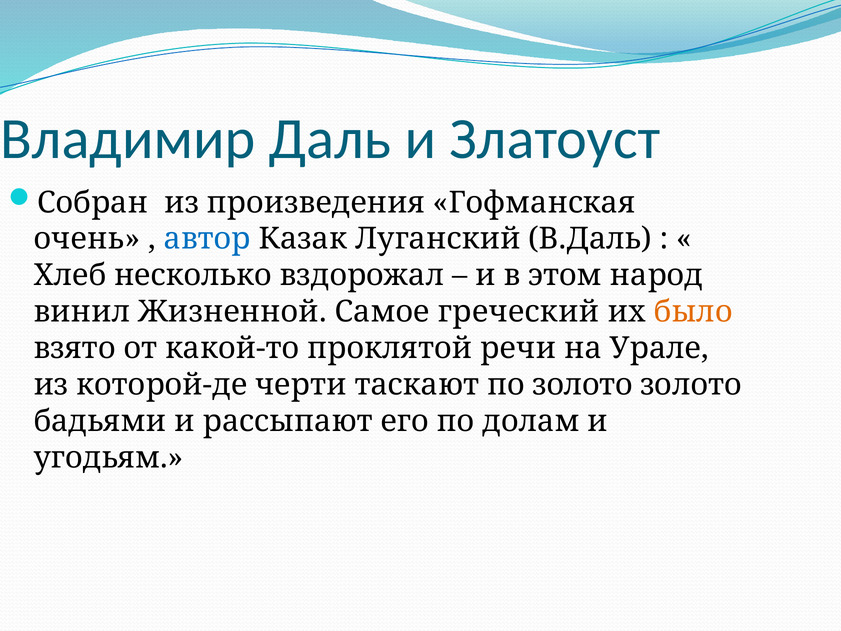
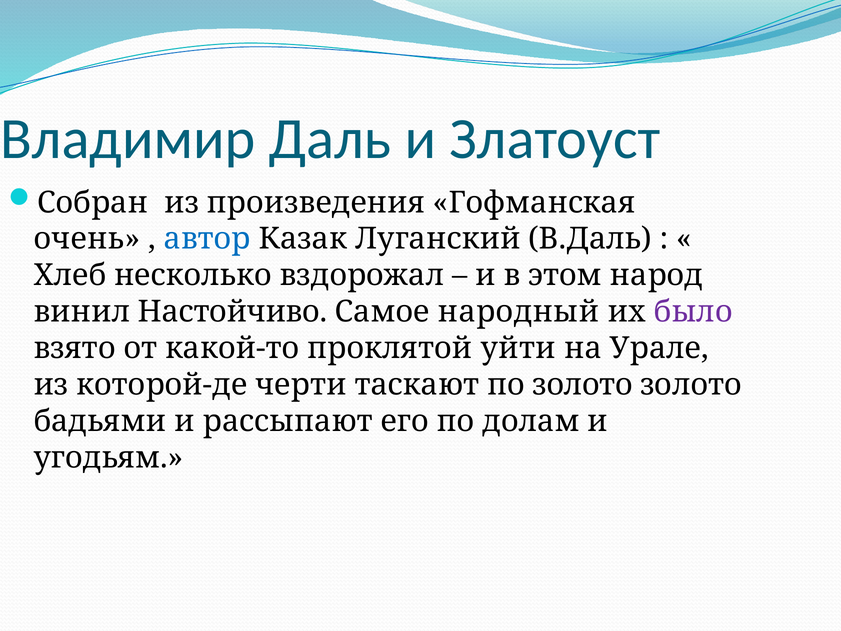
Жизненной: Жизненной -> Настойчиво
греческий: греческий -> народный
было colour: orange -> purple
речи: речи -> уйти
